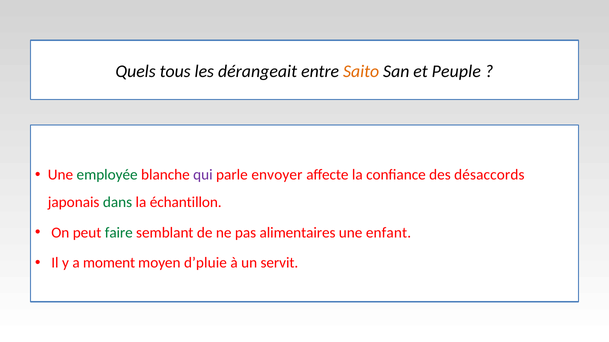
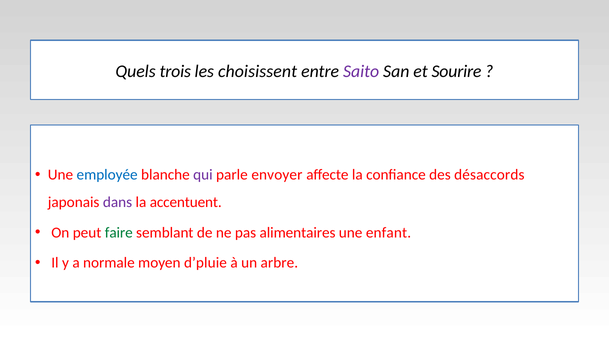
tous: tous -> trois
dérangeait: dérangeait -> choisissent
Saito colour: orange -> purple
Peuple: Peuple -> Sourire
employée colour: green -> blue
dans colour: green -> purple
échantillon: échantillon -> accentuent
moment: moment -> normale
servit: servit -> arbre
